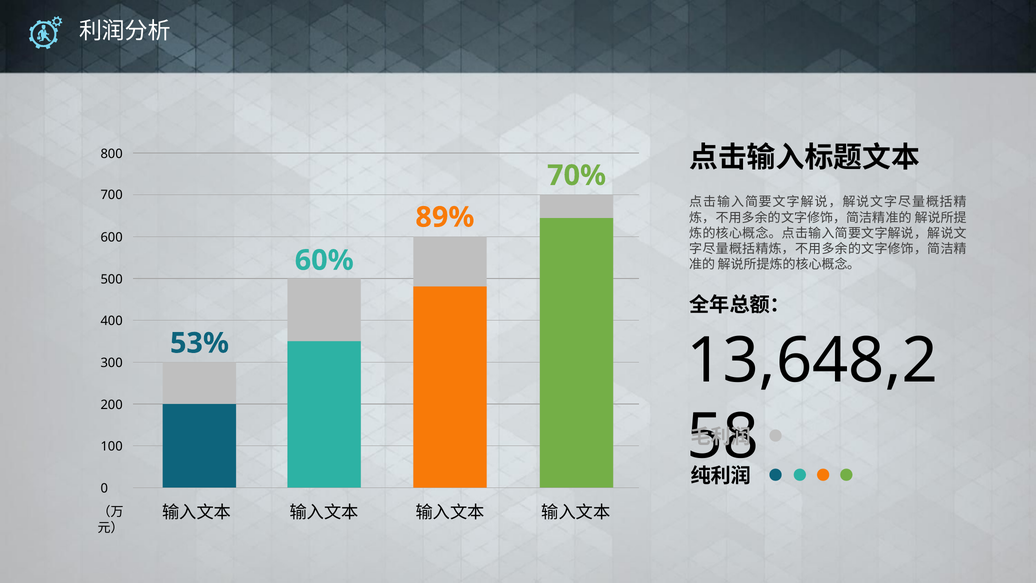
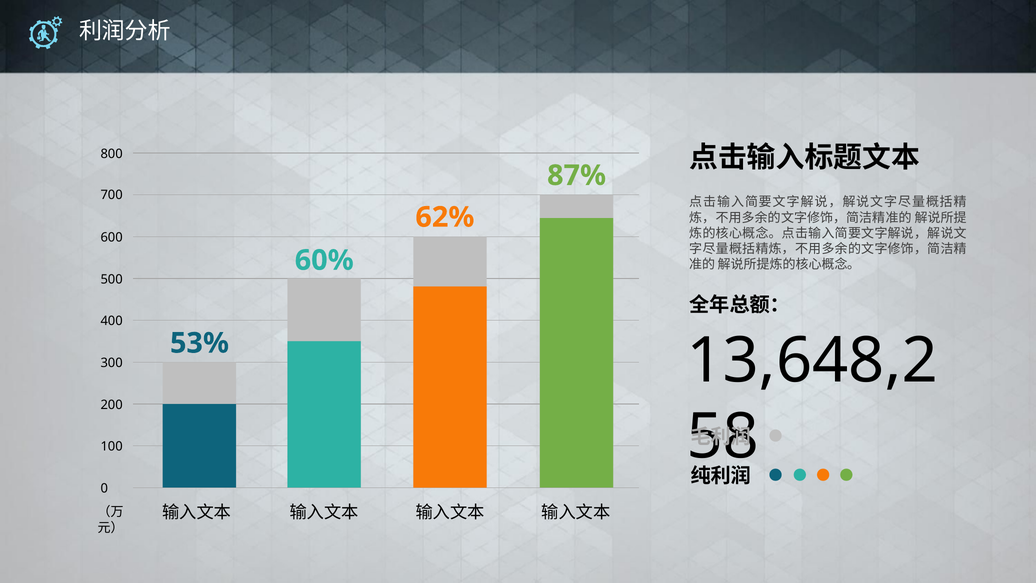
70%: 70% -> 87%
89%: 89% -> 62%
